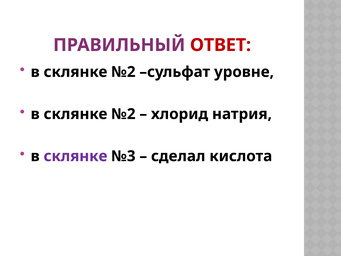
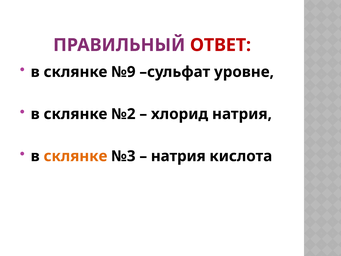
№2 at (123, 72): №2 -> №9
склянке at (75, 156) colour: purple -> orange
сделал at (178, 156): сделал -> натрия
